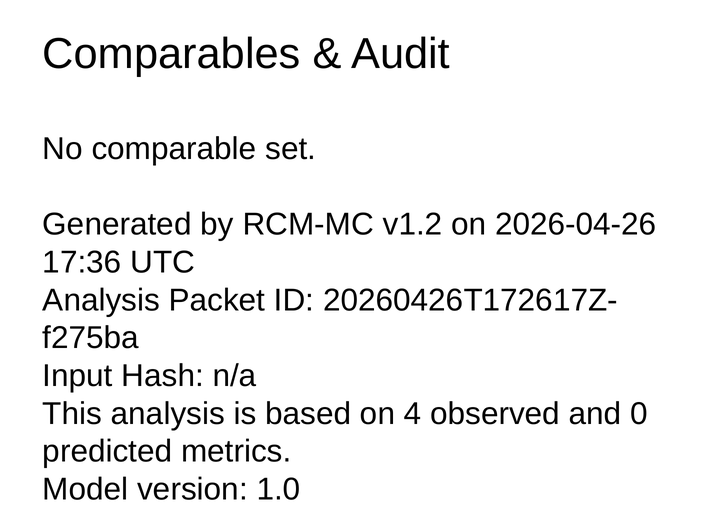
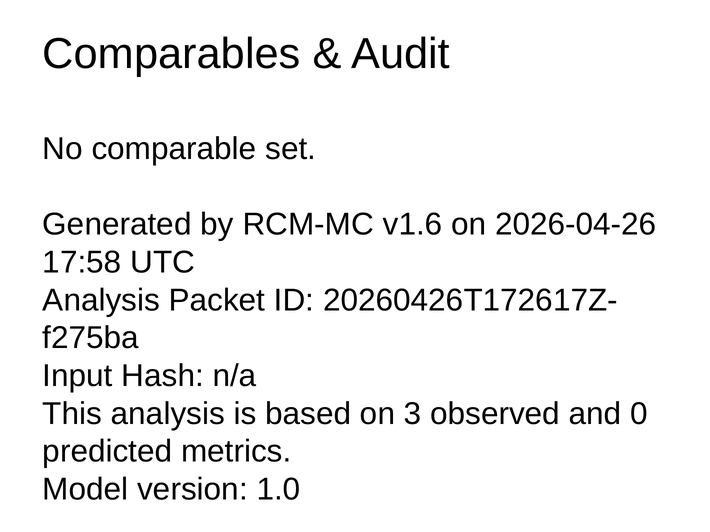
v1.2: v1.2 -> v1.6
17:36: 17:36 -> 17:58
4: 4 -> 3
